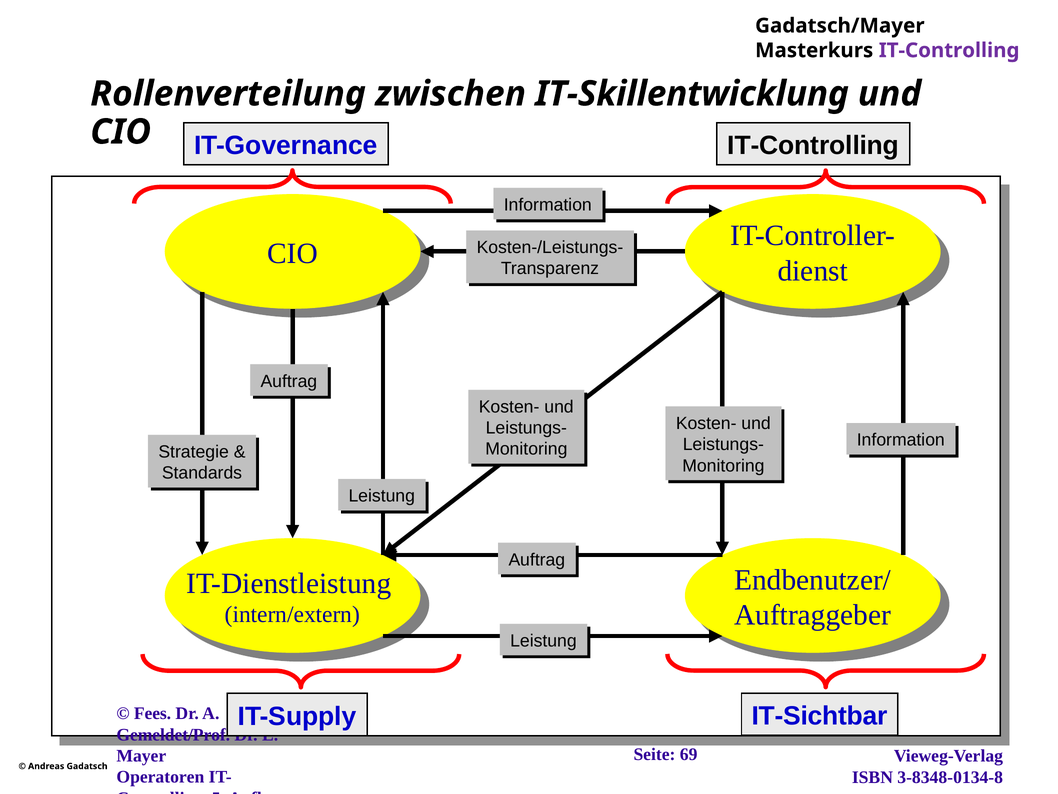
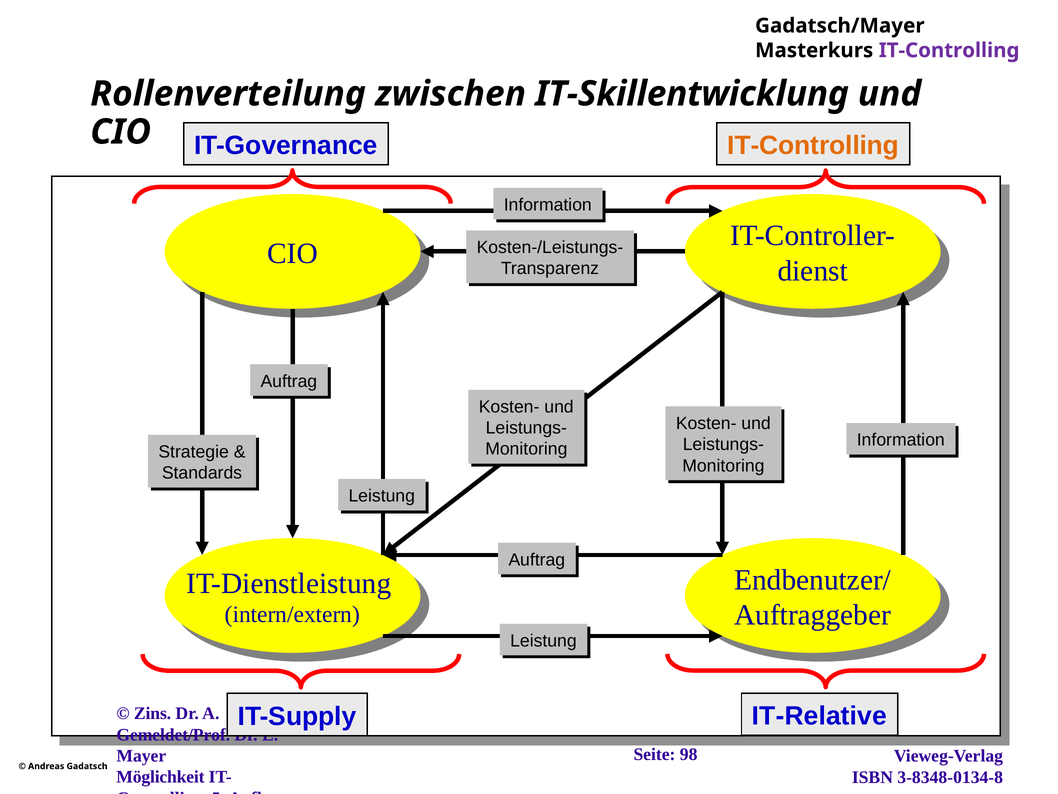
IT-Controlling at (813, 146) colour: black -> orange
IT-Sichtbar: IT-Sichtbar -> IT-Relative
Fees: Fees -> Zins
69: 69 -> 98
Operatoren: Operatoren -> Möglichkeit
